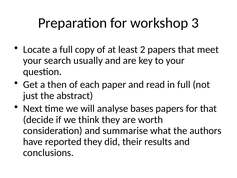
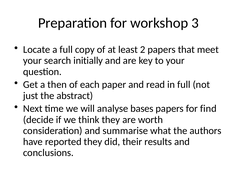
usually: usually -> initially
for that: that -> find
